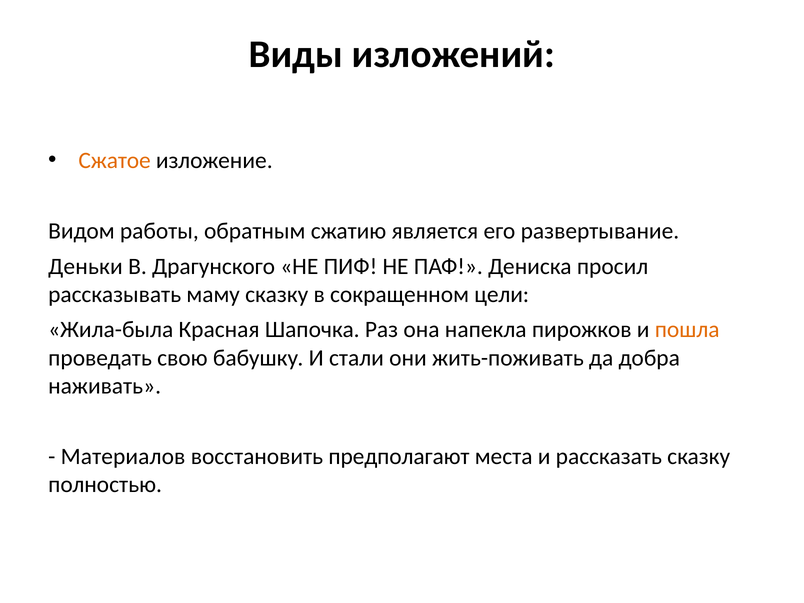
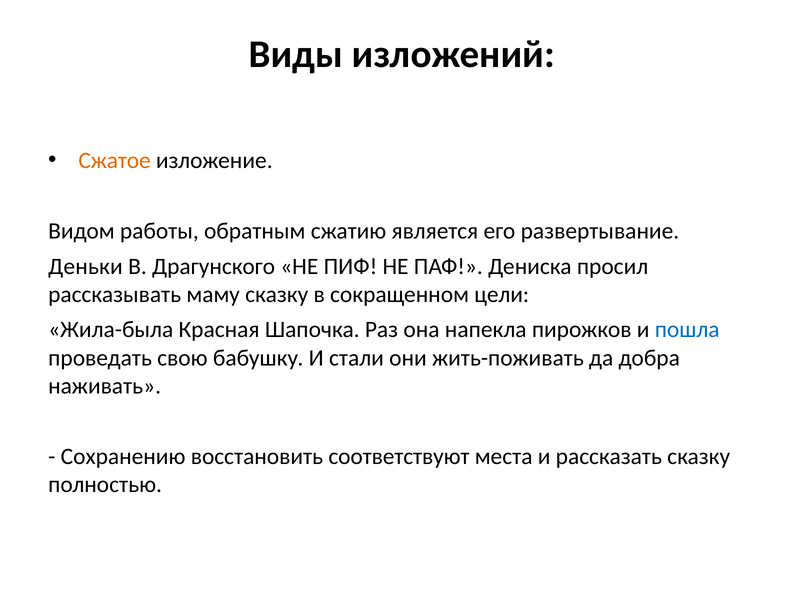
пошла colour: orange -> blue
Материалов: Материалов -> Сохранению
предполагают: предполагают -> соответствуют
